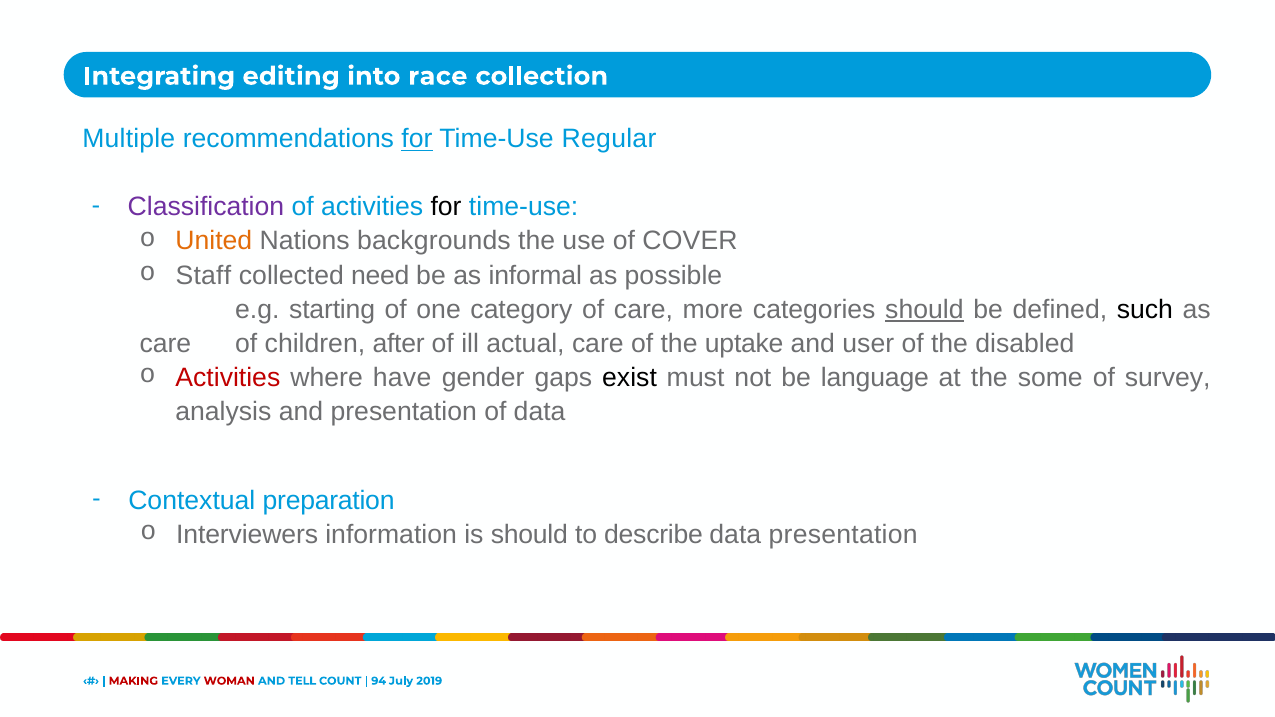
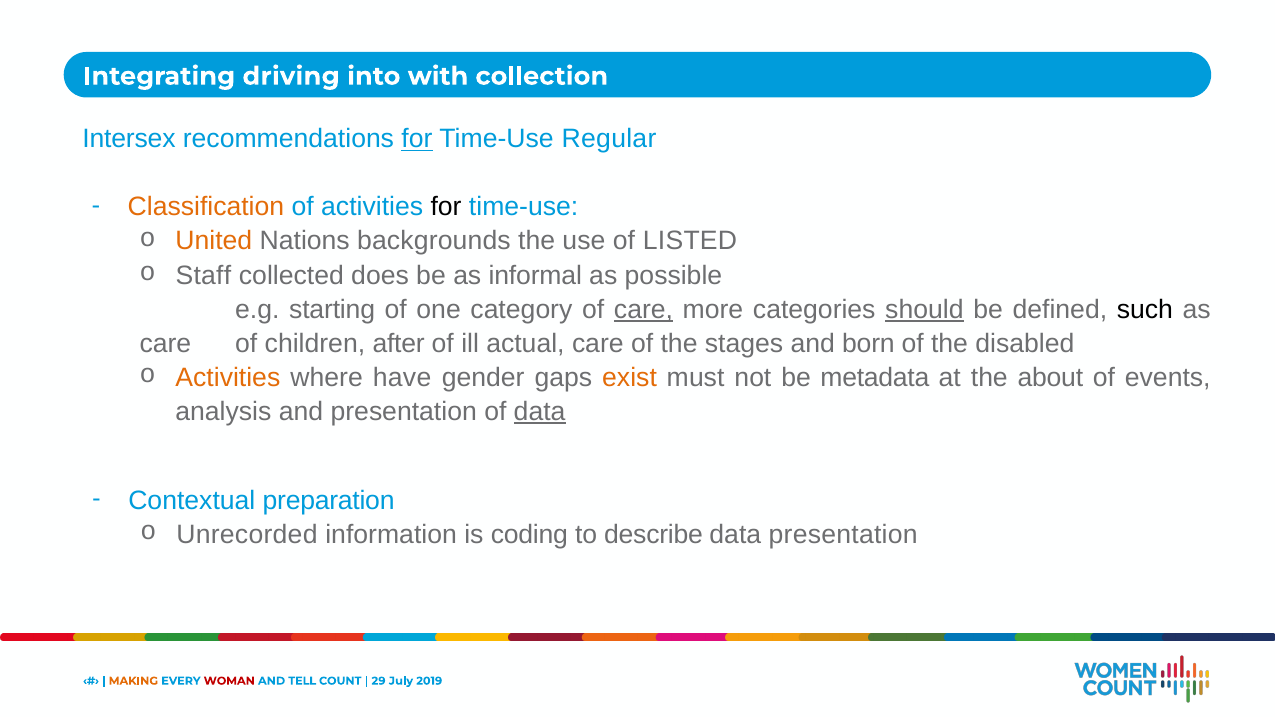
editing: editing -> driving
race: race -> with
Multiple: Multiple -> Intersex
Classification colour: purple -> orange
COVER: COVER -> LISTED
need: need -> does
care at (644, 309) underline: none -> present
uptake: uptake -> stages
user: user -> born
Activities at (228, 378) colour: red -> orange
exist colour: black -> orange
language: language -> metadata
some: some -> about
survey: survey -> events
data at (540, 412) underline: none -> present
Interviewers: Interviewers -> Unrecorded
is should: should -> coding
MAKING colour: red -> orange
94: 94 -> 29
